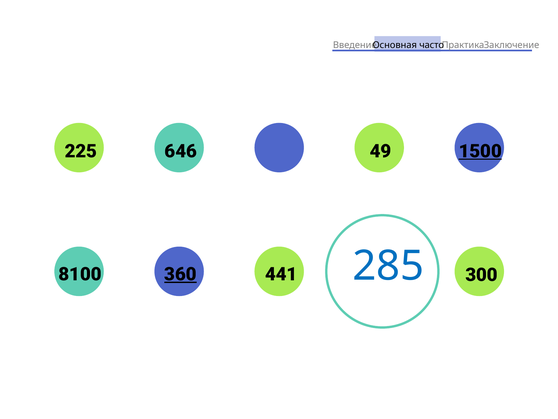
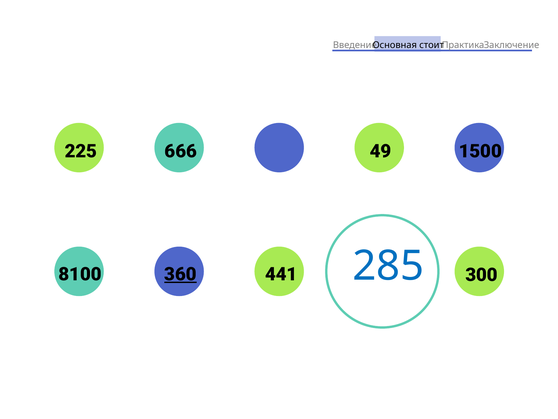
часто: часто -> стоит
646: 646 -> 666
1500 underline: present -> none
